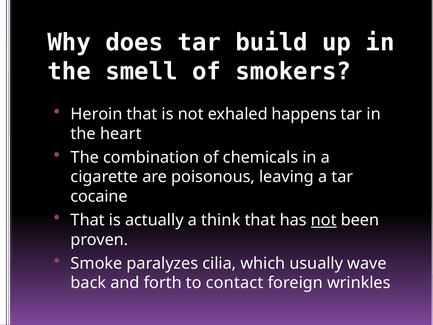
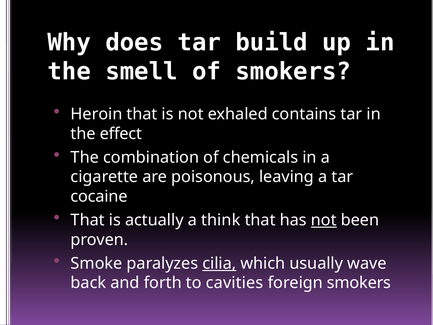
happens: happens -> contains
heart: heart -> effect
cilia underline: none -> present
contact: contact -> cavities
foreign wrinkles: wrinkles -> smokers
